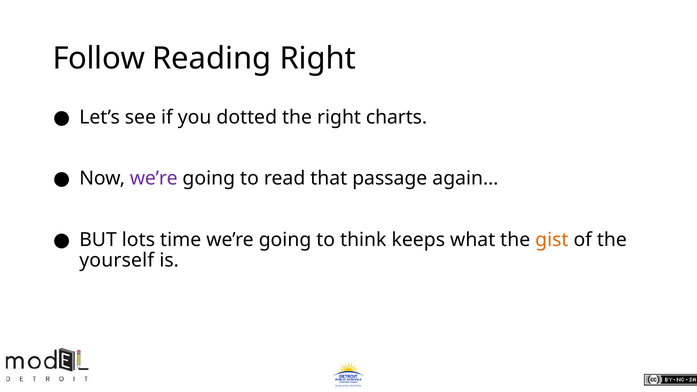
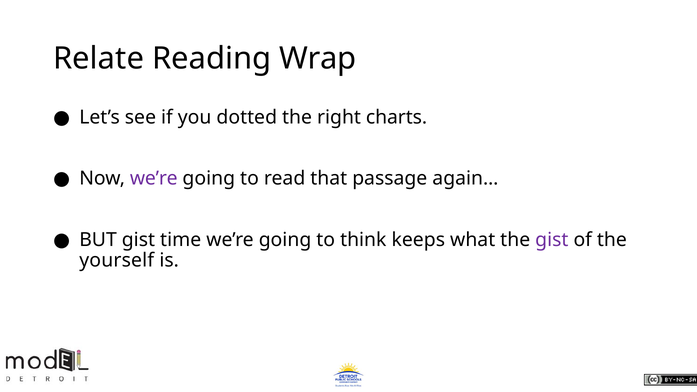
Follow: Follow -> Relate
Reading Right: Right -> Wrap
BUT lots: lots -> gist
gist at (552, 240) colour: orange -> purple
